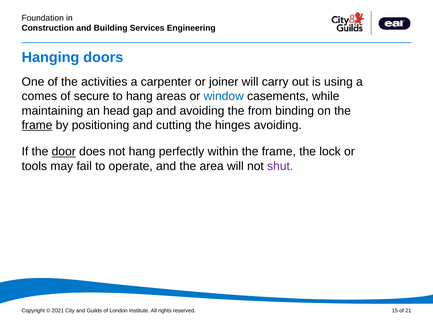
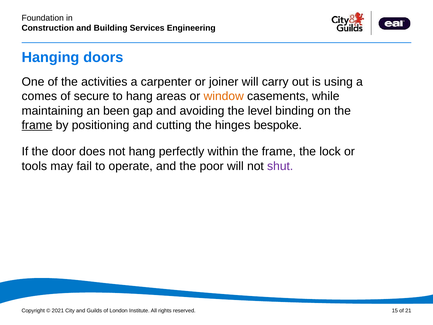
window colour: blue -> orange
head: head -> been
from: from -> level
hinges avoiding: avoiding -> bespoke
door underline: present -> none
area: area -> poor
